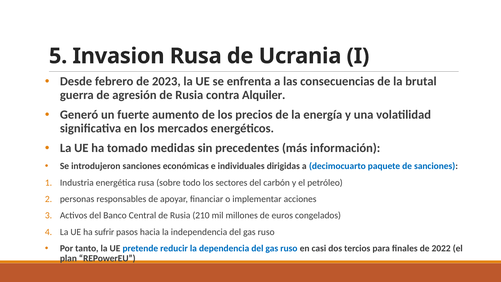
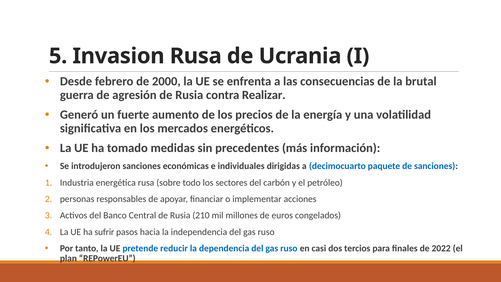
2023: 2023 -> 2000
Alquiler: Alquiler -> Realizar
